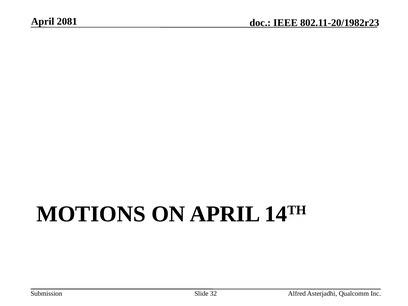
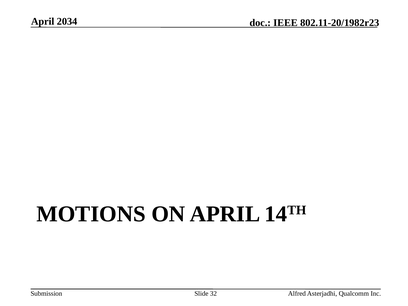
2081: 2081 -> 2034
